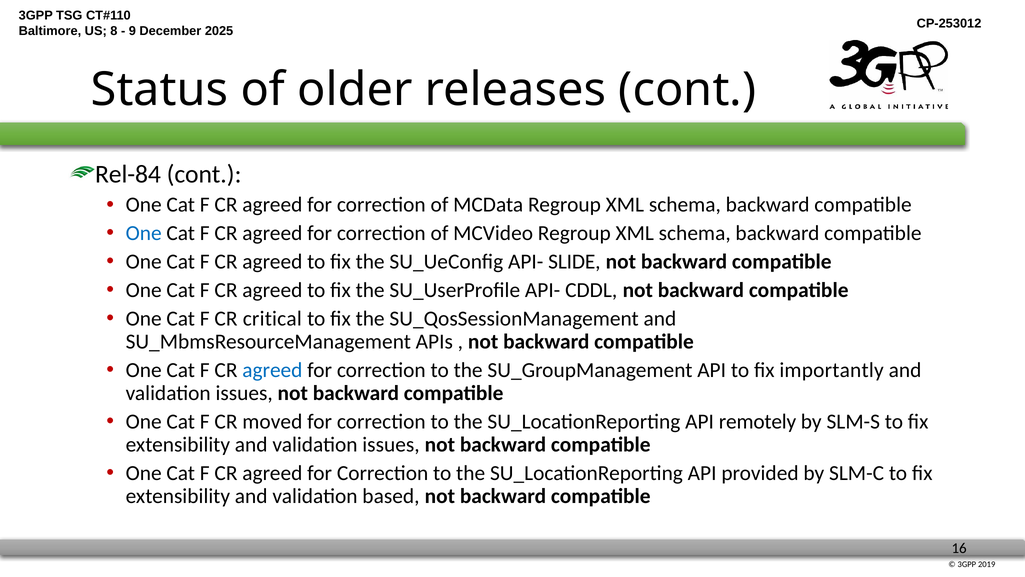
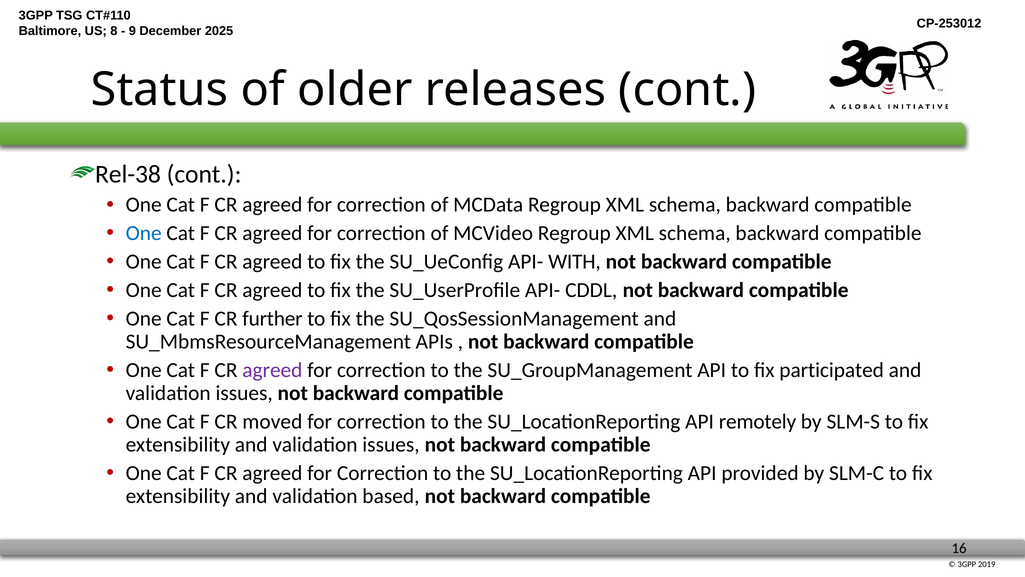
Rel-84: Rel-84 -> Rel-38
SLIDE: SLIDE -> WITH
critical: critical -> further
agreed at (272, 370) colour: blue -> purple
importantly: importantly -> participated
